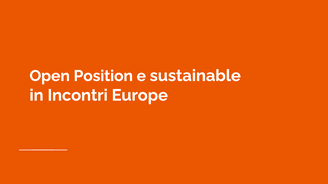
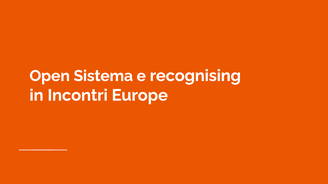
Position: Position -> Sistema
sustainable: sustainable -> recognising
